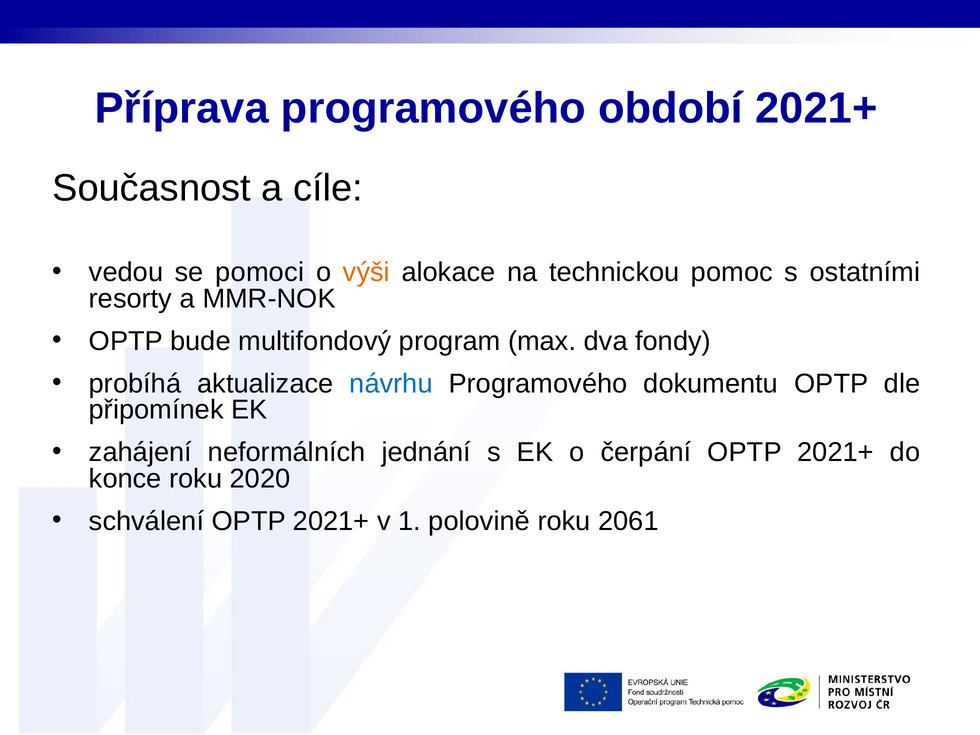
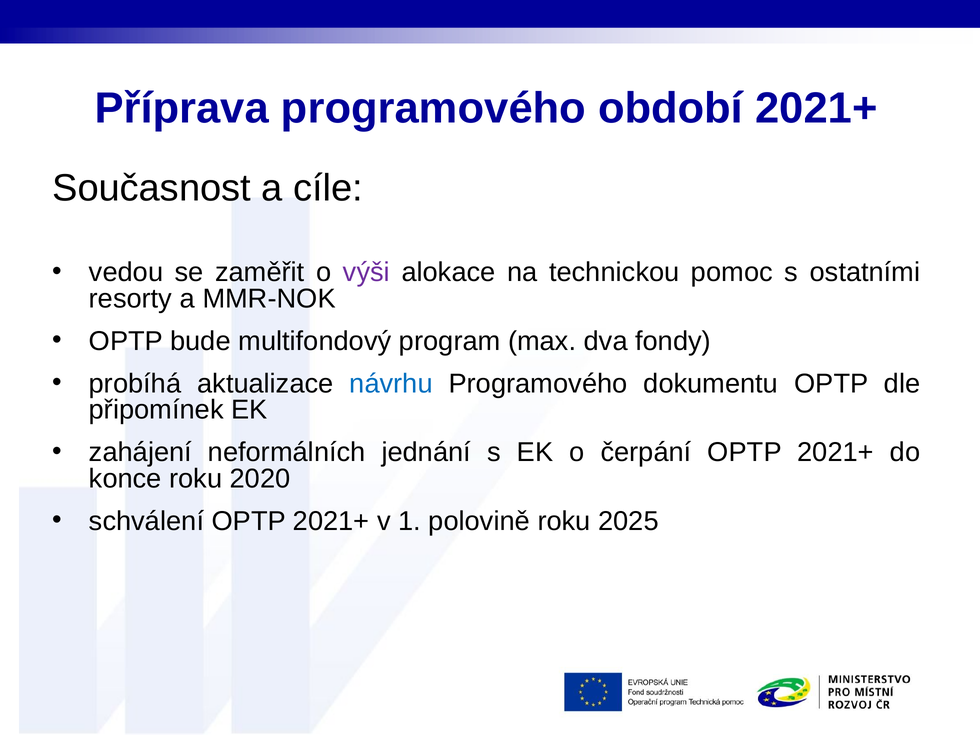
pomoci: pomoci -> zaměřit
výši colour: orange -> purple
2061: 2061 -> 2025
